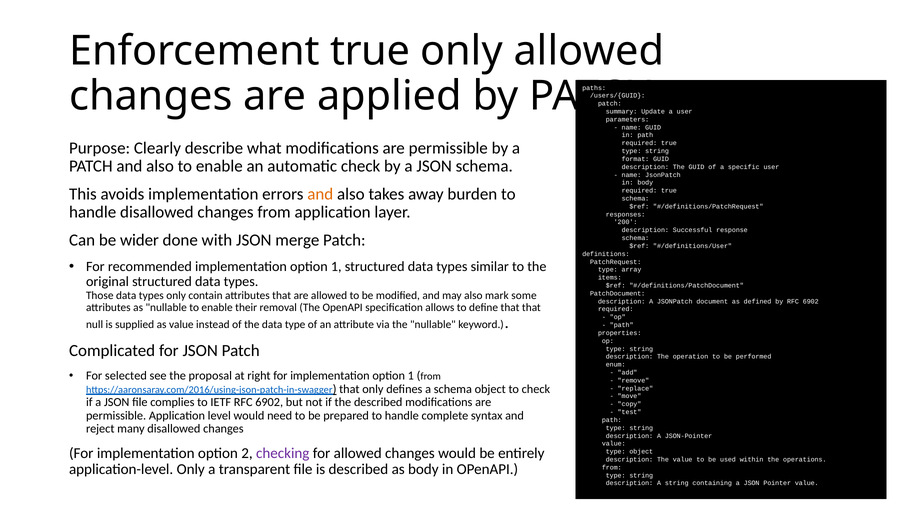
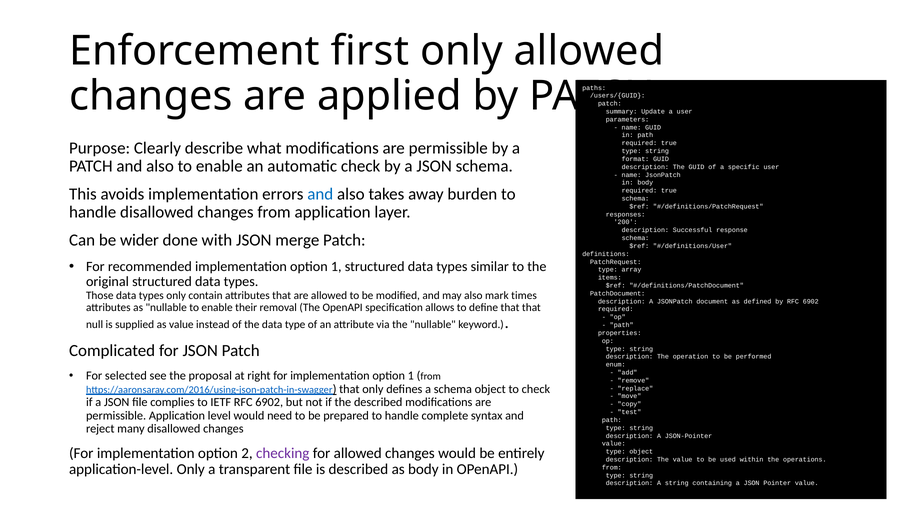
Enforcement true: true -> first
and at (320, 194) colour: orange -> blue
some: some -> times
